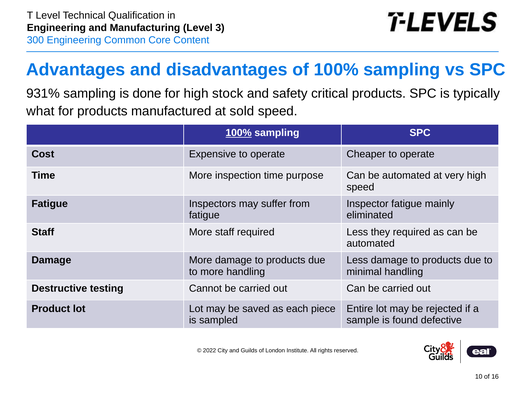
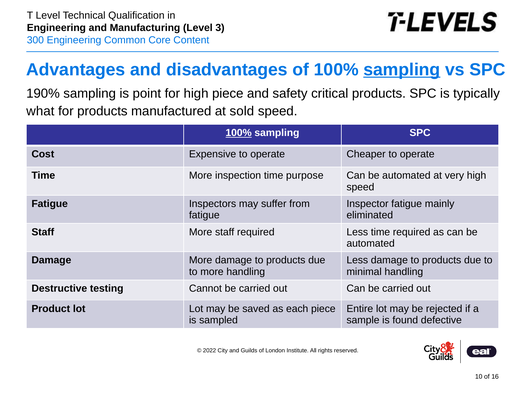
sampling at (402, 70) underline: none -> present
931%: 931% -> 190%
done: done -> point
high stock: stock -> piece
Less they: they -> time
